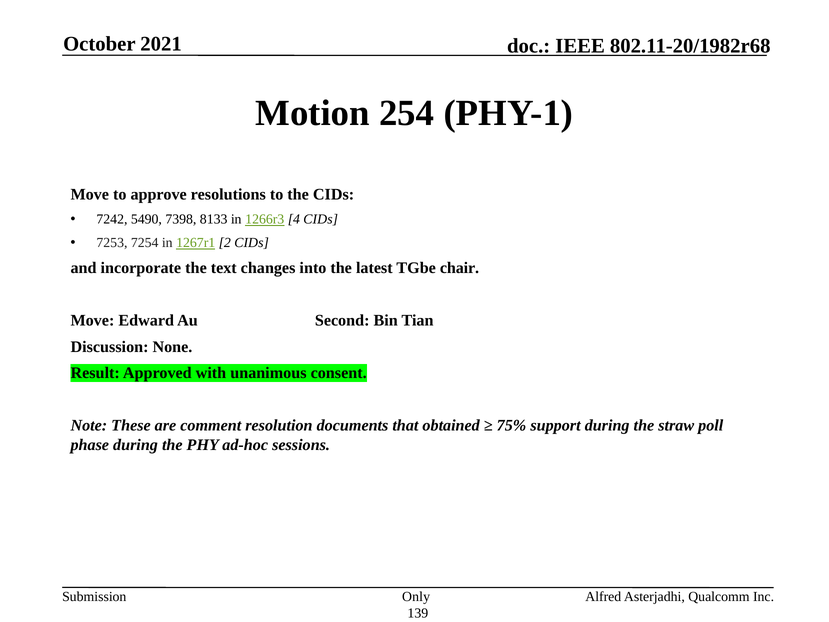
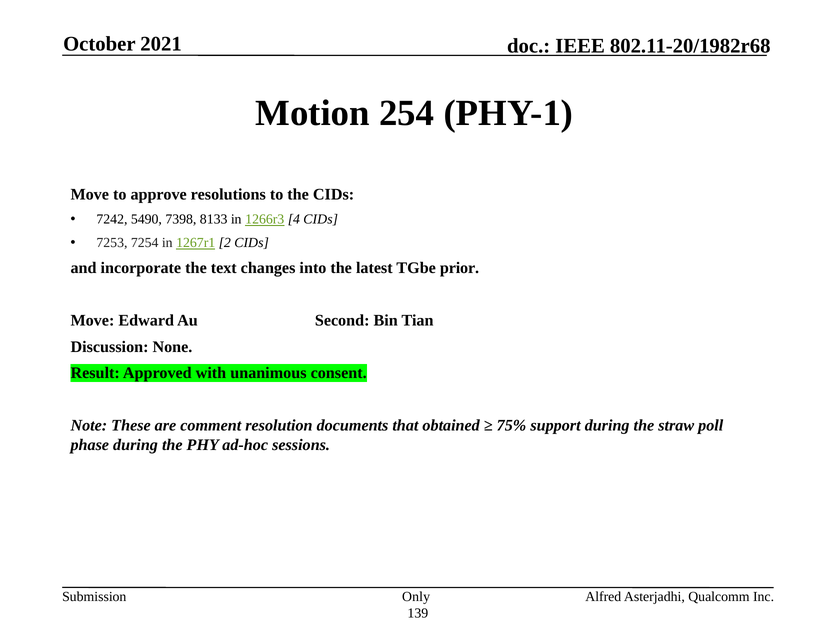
chair: chair -> prior
